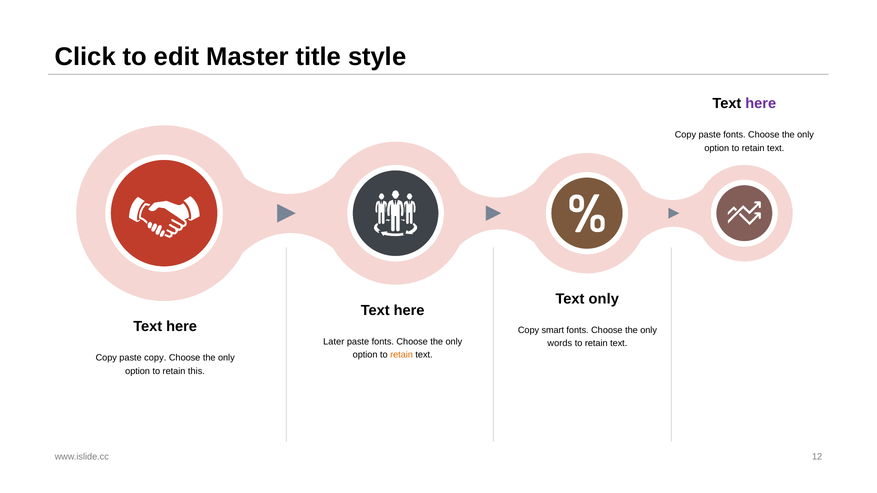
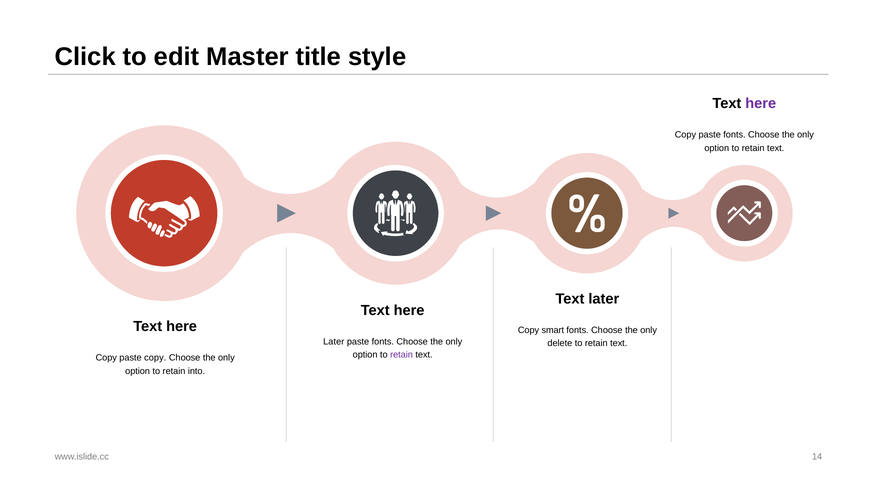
Text only: only -> later
words: words -> delete
retain at (402, 355) colour: orange -> purple
this: this -> into
12: 12 -> 14
